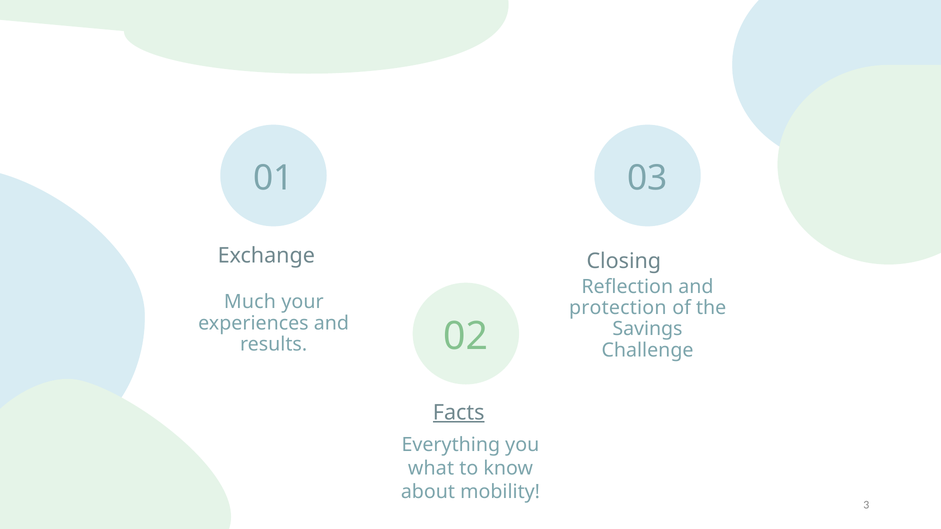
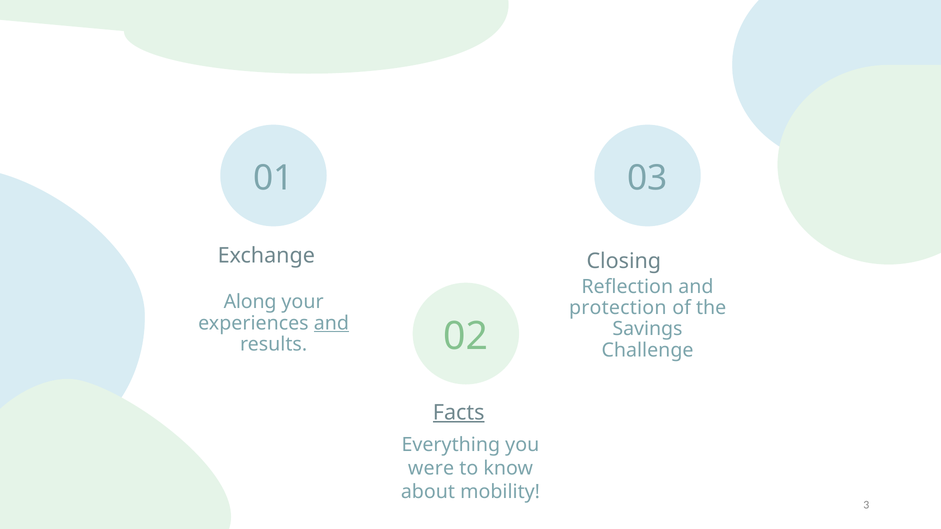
Much: Much -> Along
and at (331, 323) underline: none -> present
what: what -> were
